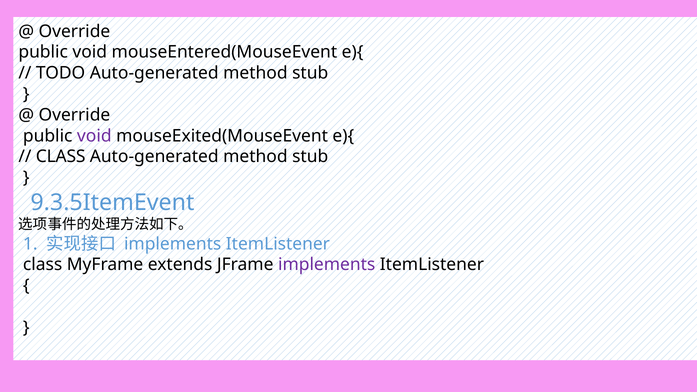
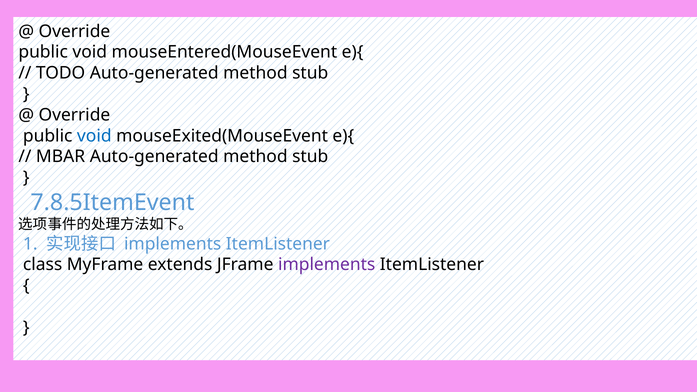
void at (94, 136) colour: purple -> blue
CLASS at (61, 157): CLASS -> MBAR
9.3.5ItemEvent: 9.3.5ItemEvent -> 7.8.5ItemEvent
